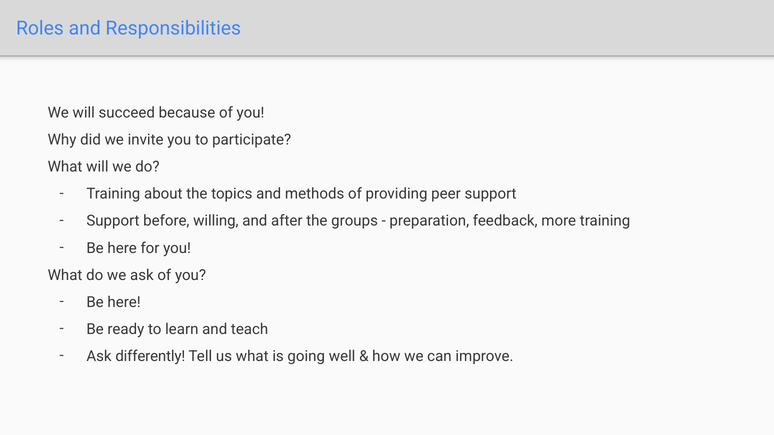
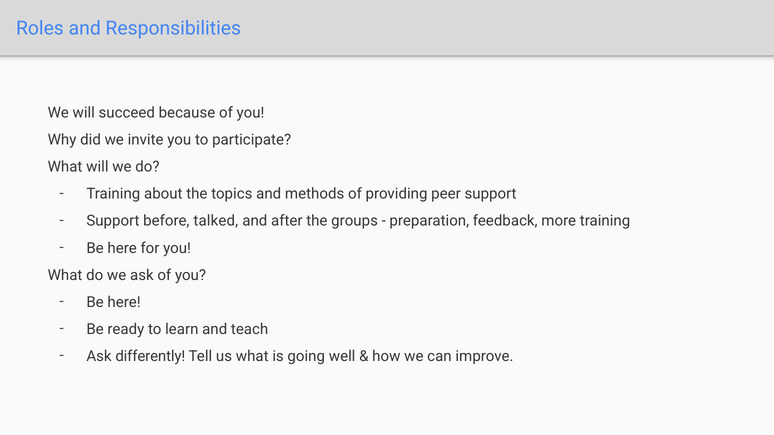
willing: willing -> talked
